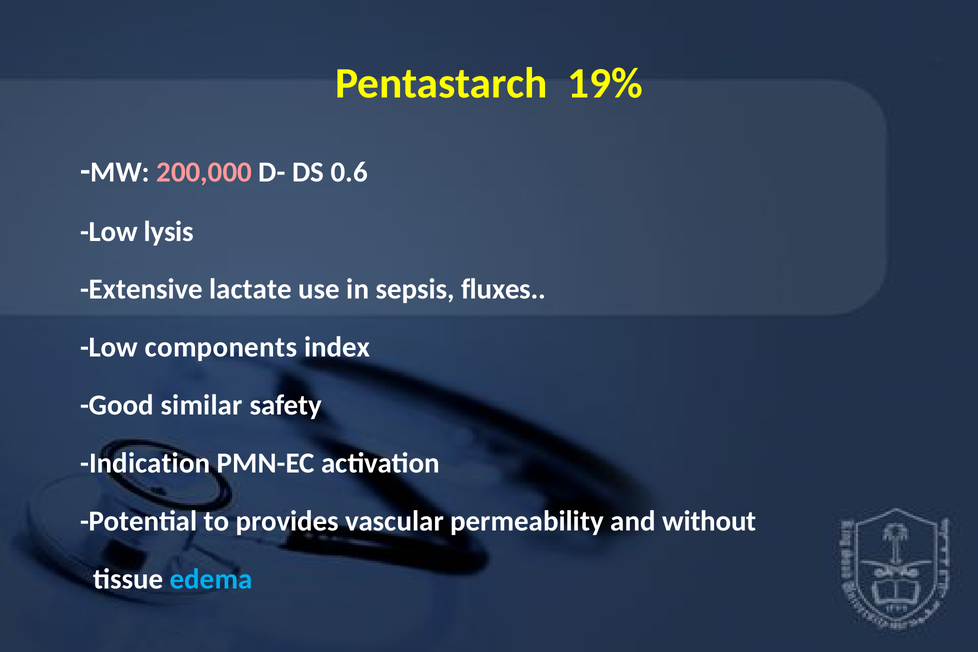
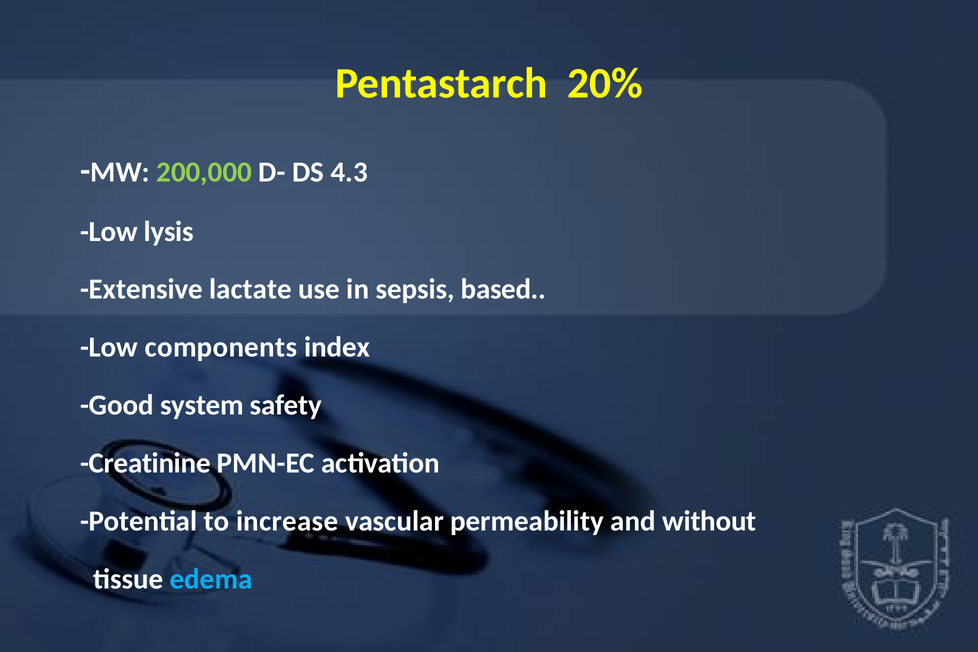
19%: 19% -> 20%
200,000 colour: pink -> light green
0.6: 0.6 -> 4.3
fluxes: fluxes -> based
similar: similar -> system
Indication: Indication -> Creatinine
provides: provides -> increase
